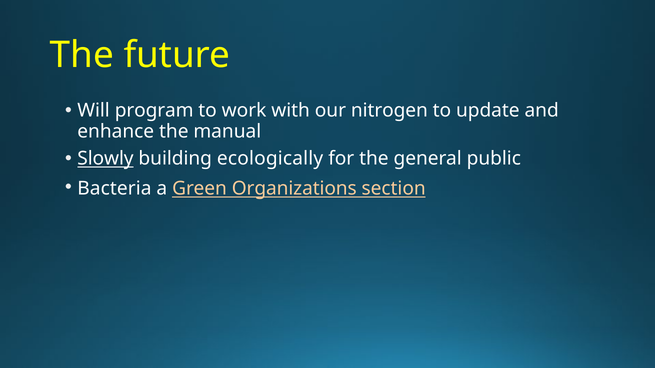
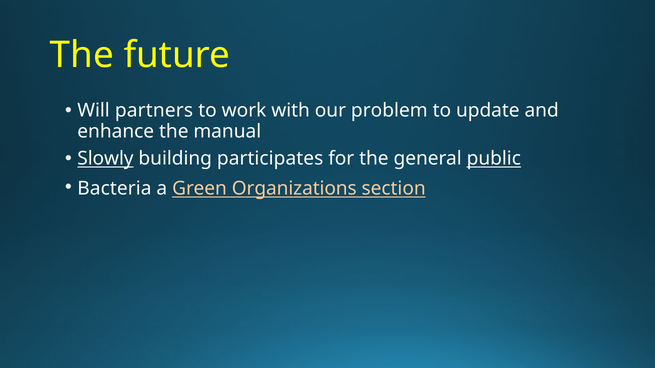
program: program -> partners
nitrogen: nitrogen -> problem
ecologically: ecologically -> participates
public underline: none -> present
